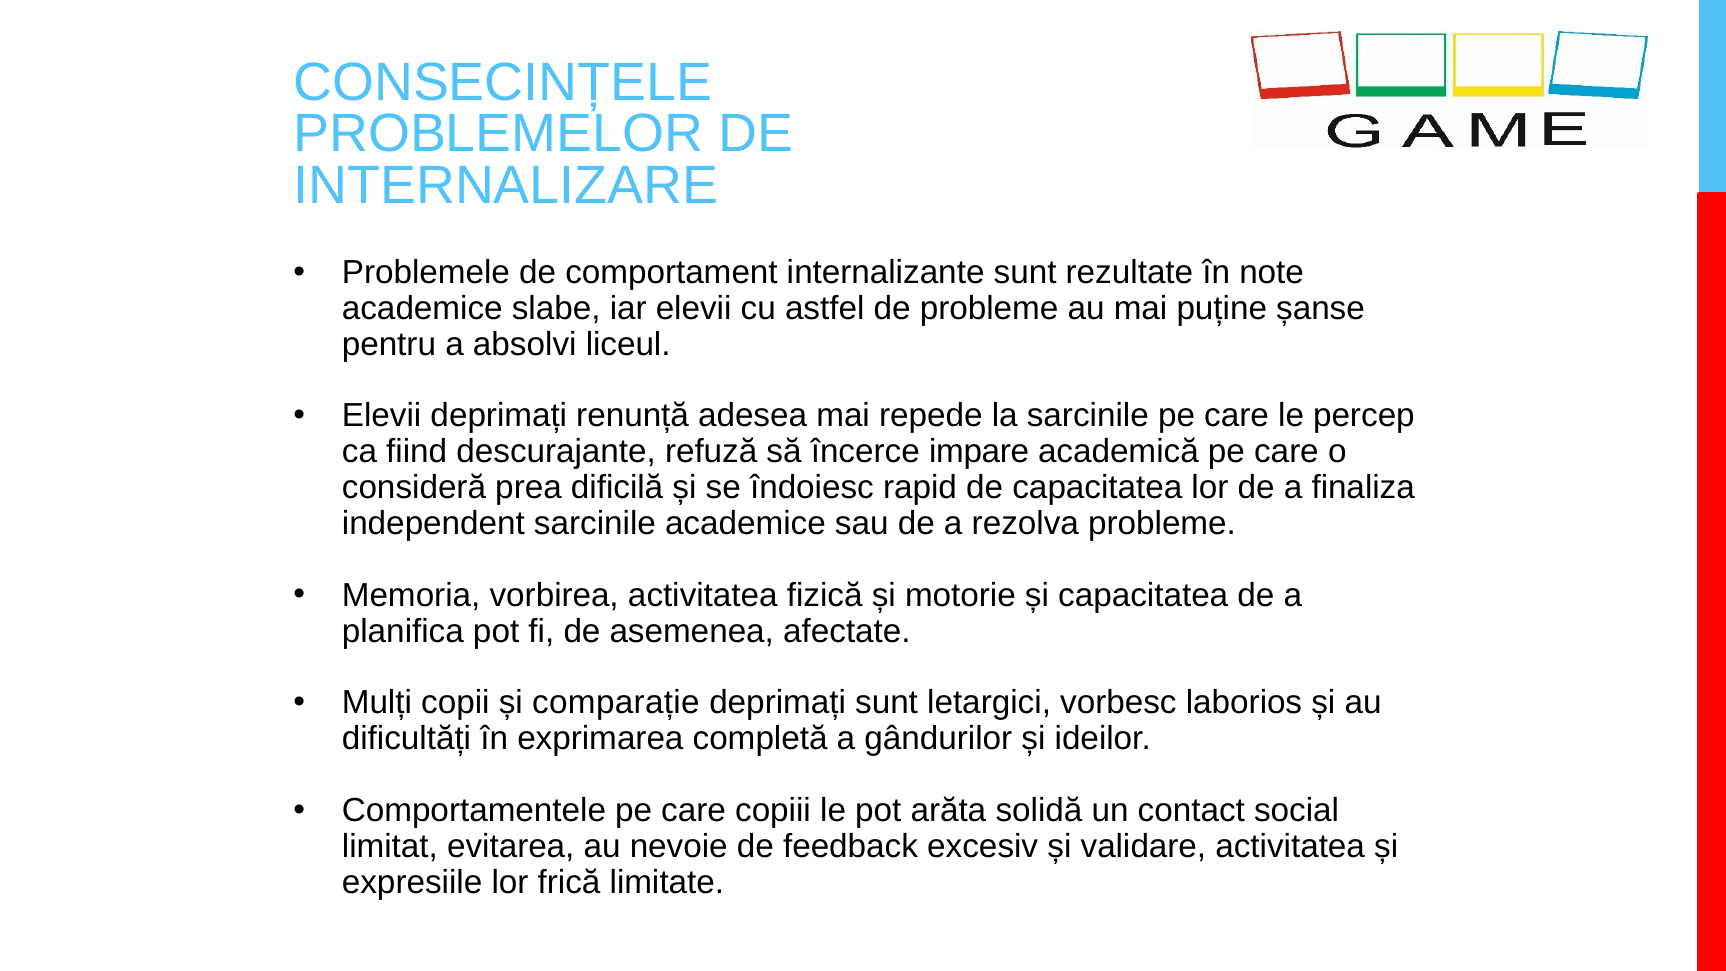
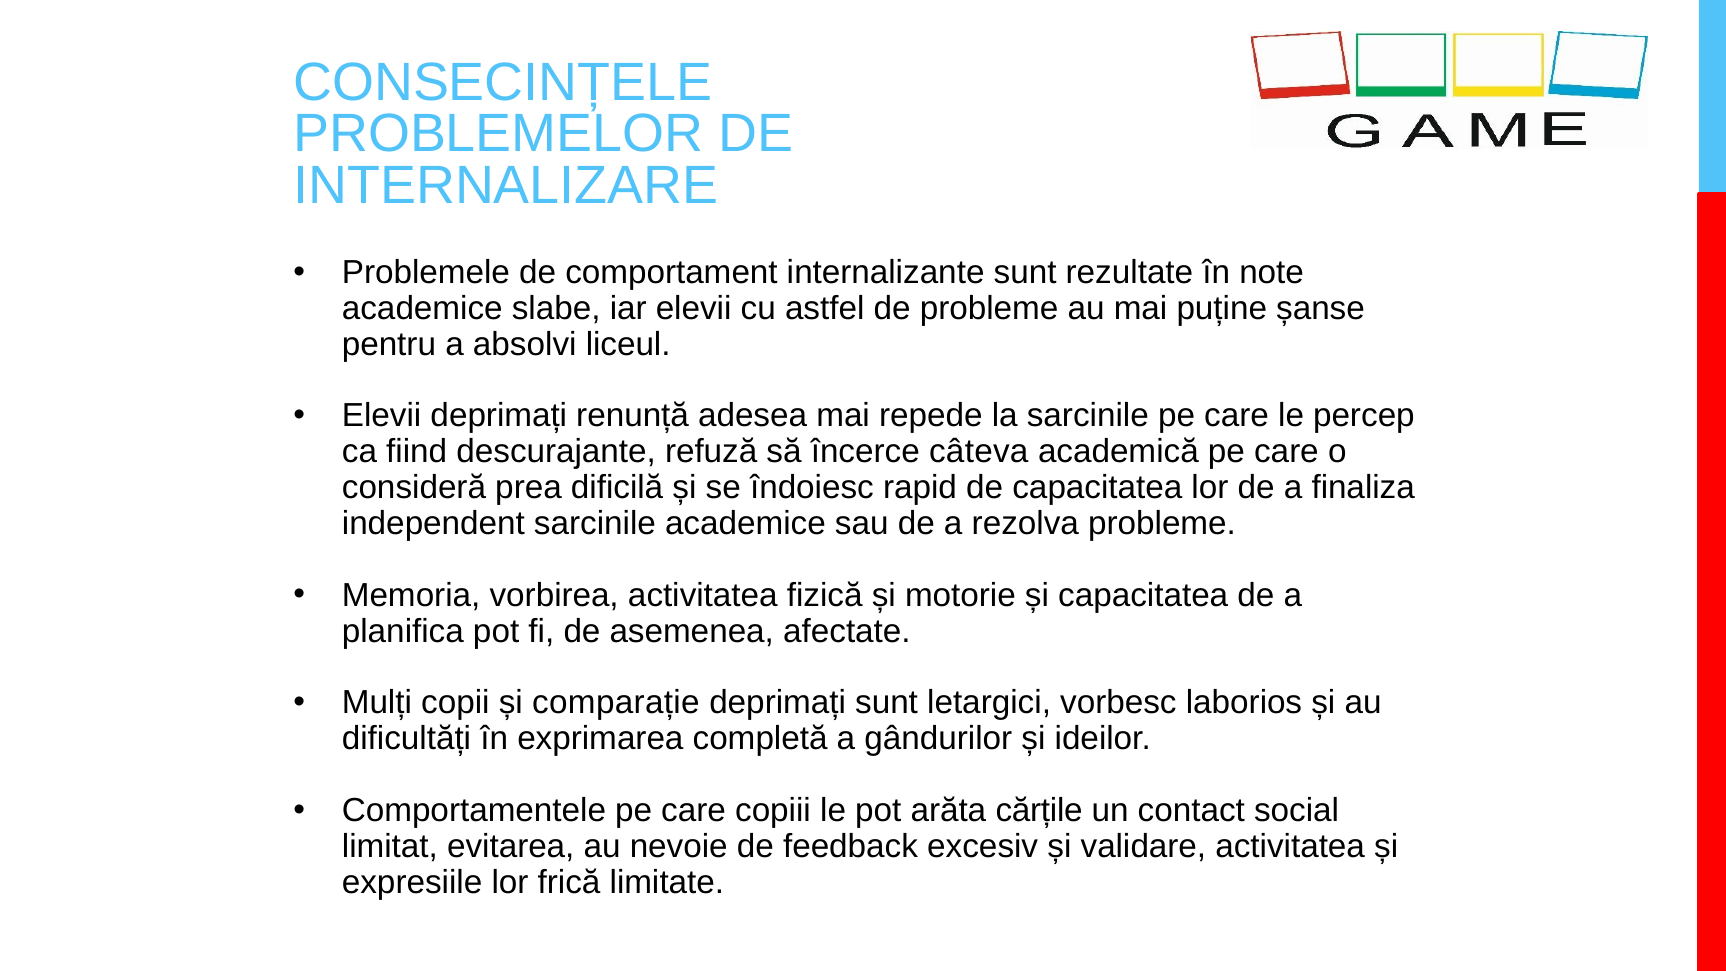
impare: impare -> câteva
solidă: solidă -> cărțile
